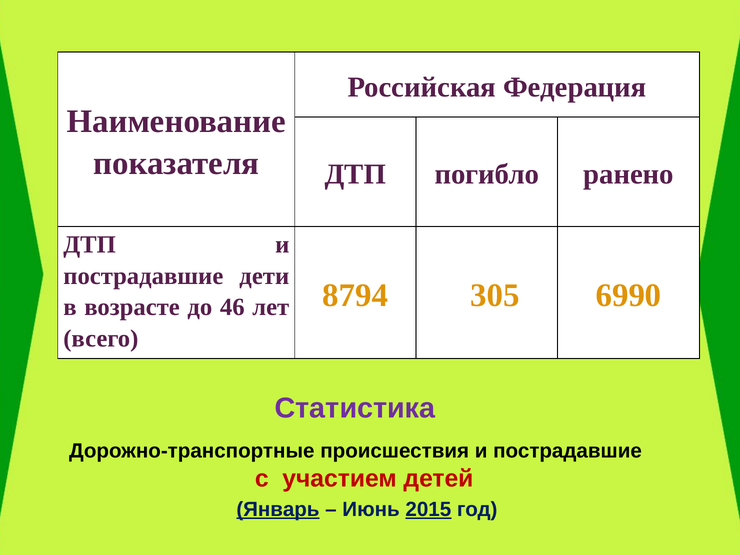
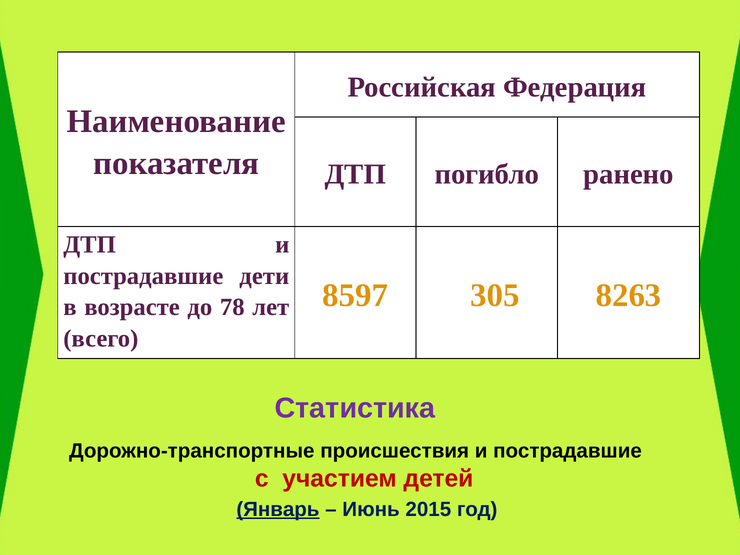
8794: 8794 -> 8597
6990: 6990 -> 8263
46: 46 -> 78
2015 underline: present -> none
